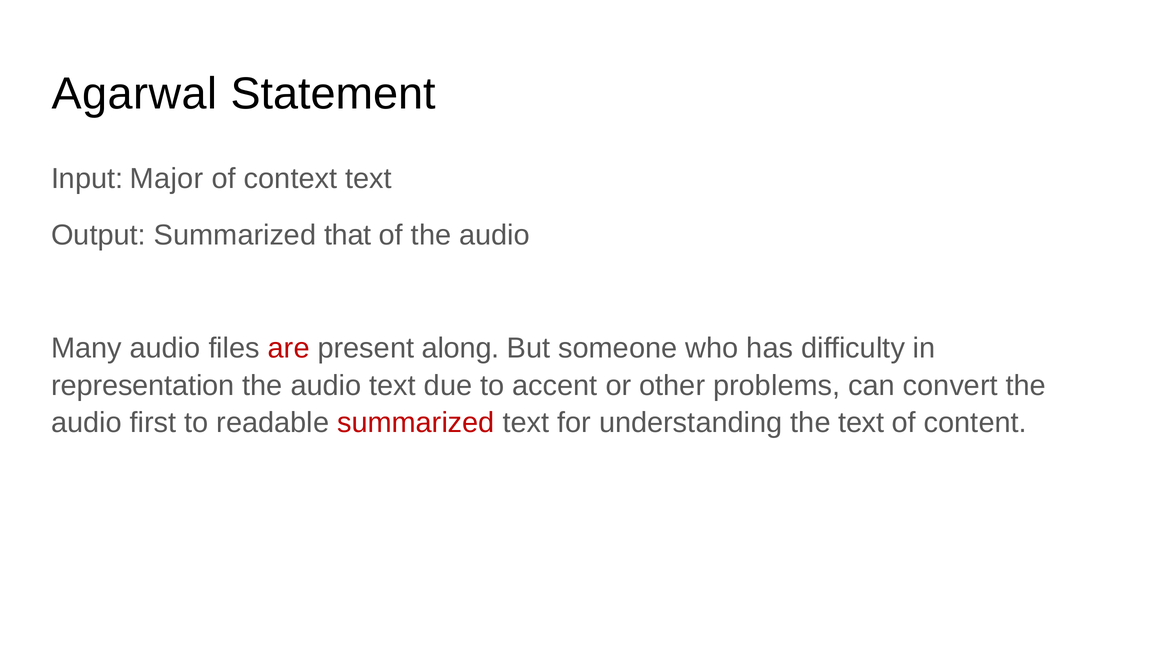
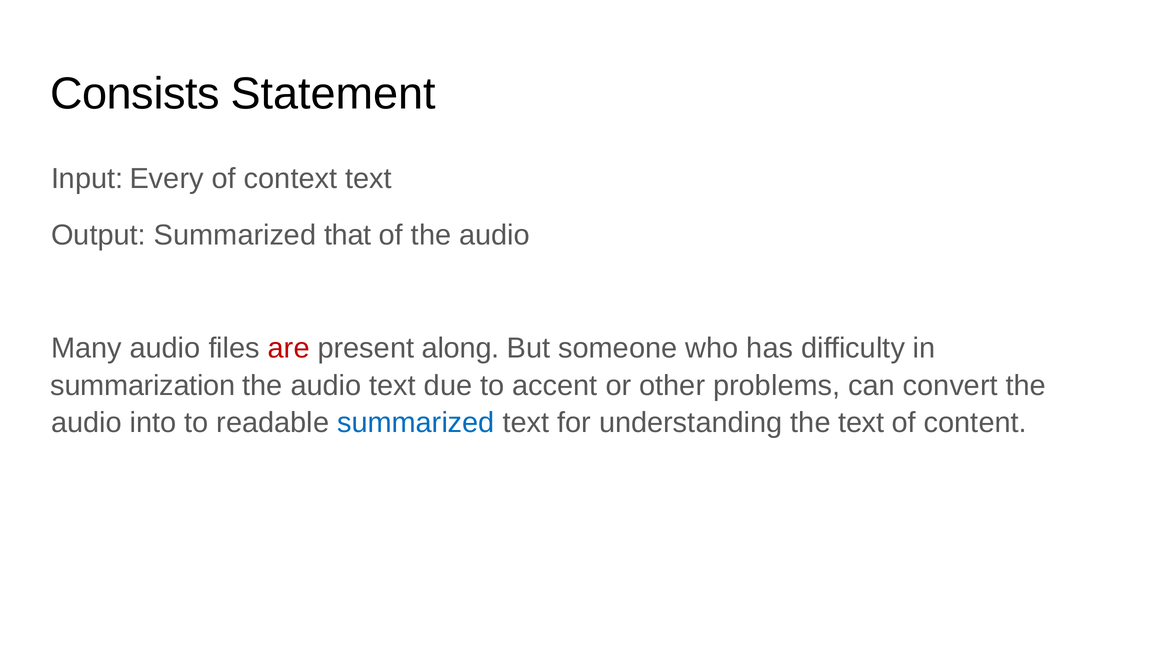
Agarwal: Agarwal -> Consists
Major: Major -> Every
representation: representation -> summarization
first: first -> into
summarized at (416, 423) colour: red -> blue
